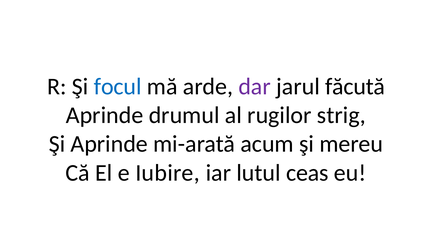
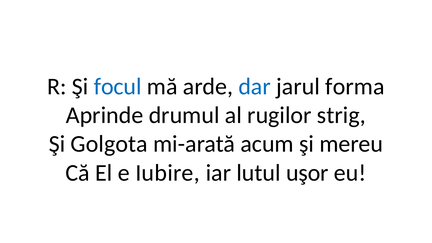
dar colour: purple -> blue
făcută: făcută -> forma
Şi Aprinde: Aprinde -> Golgota
ceas: ceas -> uşor
